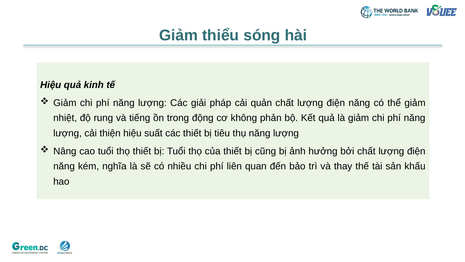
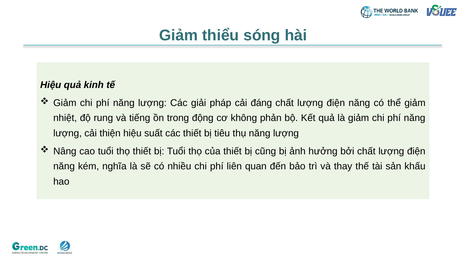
quản: quản -> đáng
